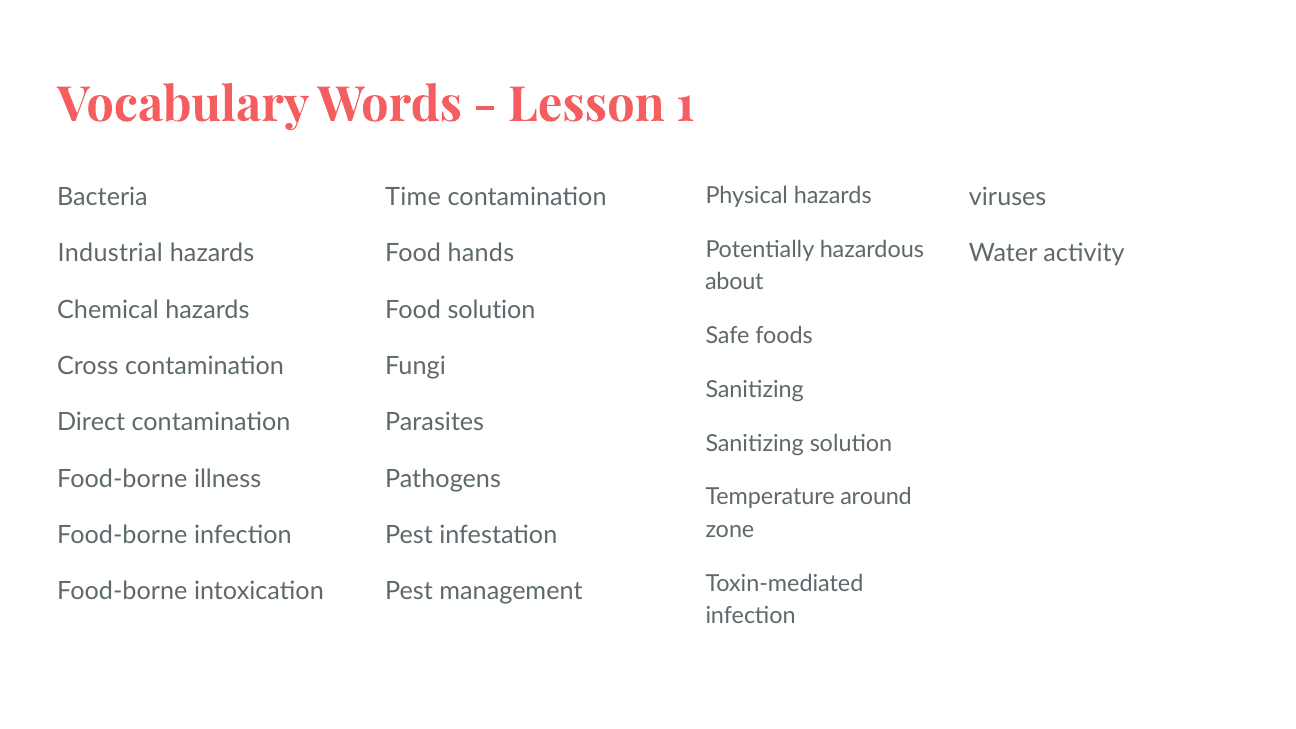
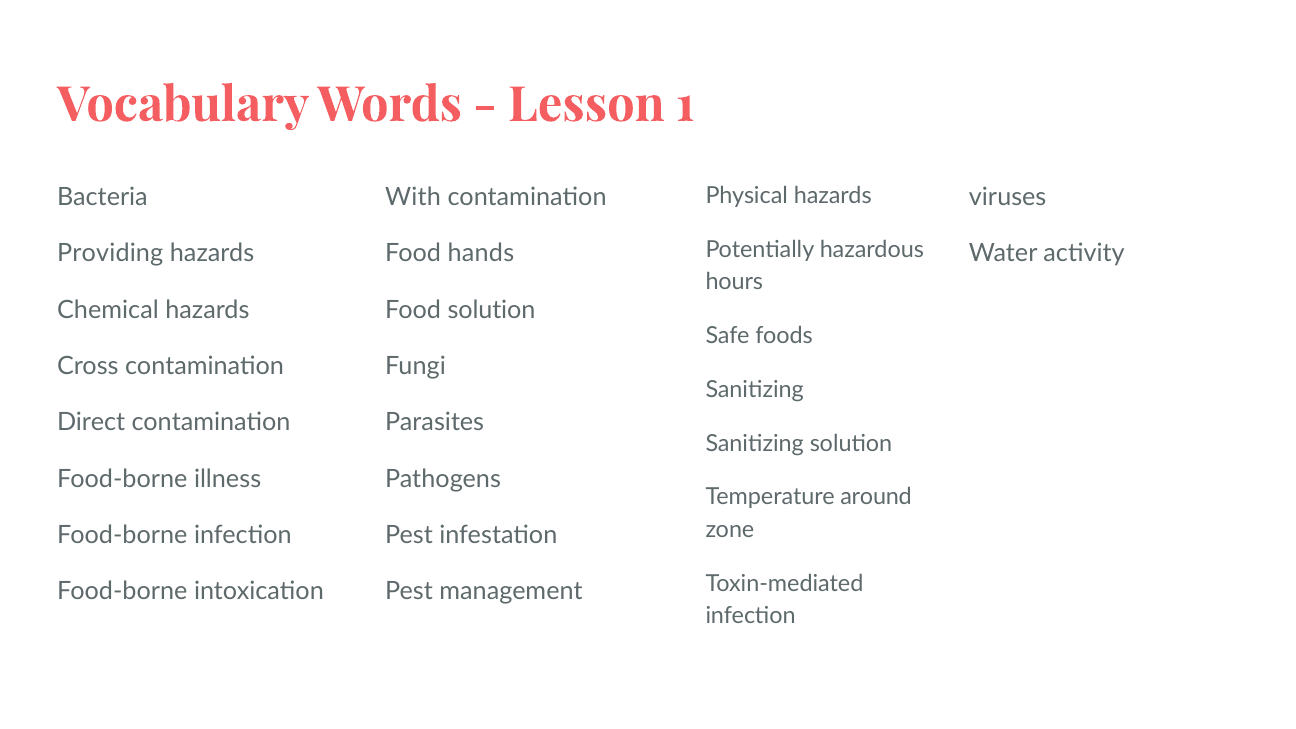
Time: Time -> With
Industrial: Industrial -> Providing
about: about -> hours
